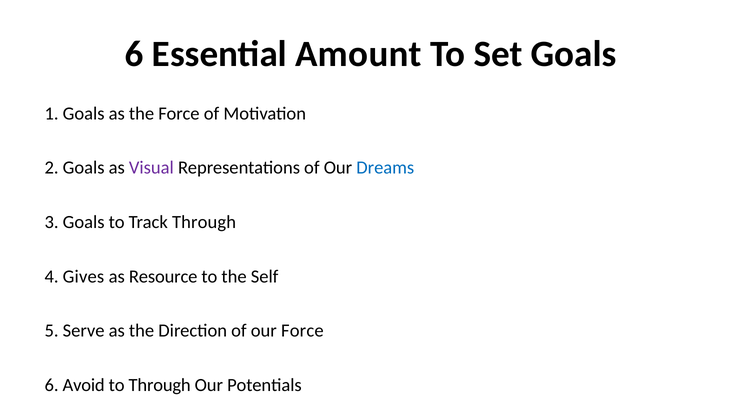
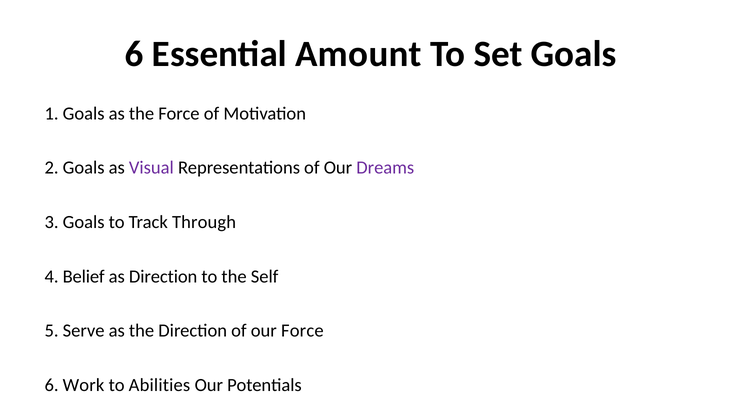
Dreams colour: blue -> purple
Gives: Gives -> Belief
as Resource: Resource -> Direction
Avoid: Avoid -> Work
to Through: Through -> Abilities
